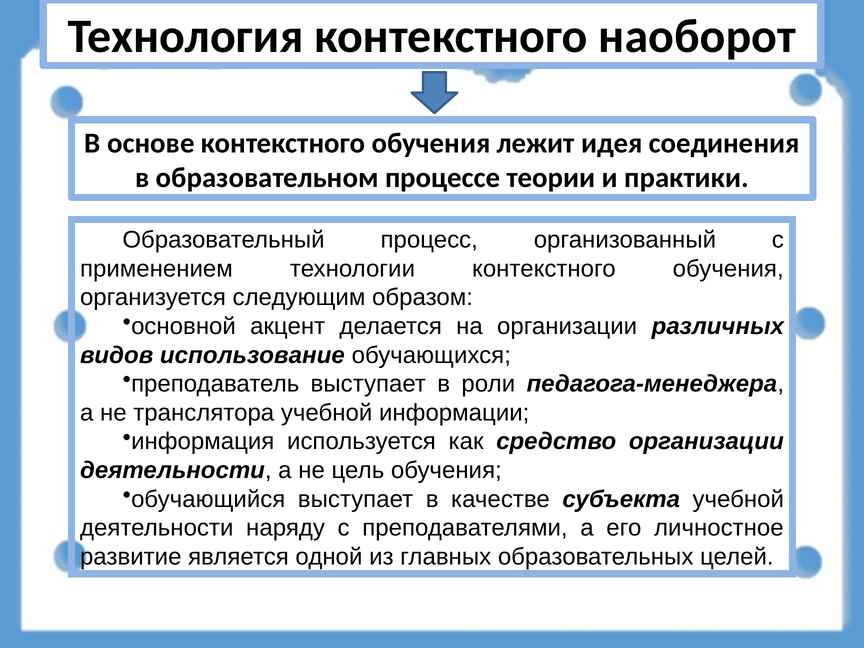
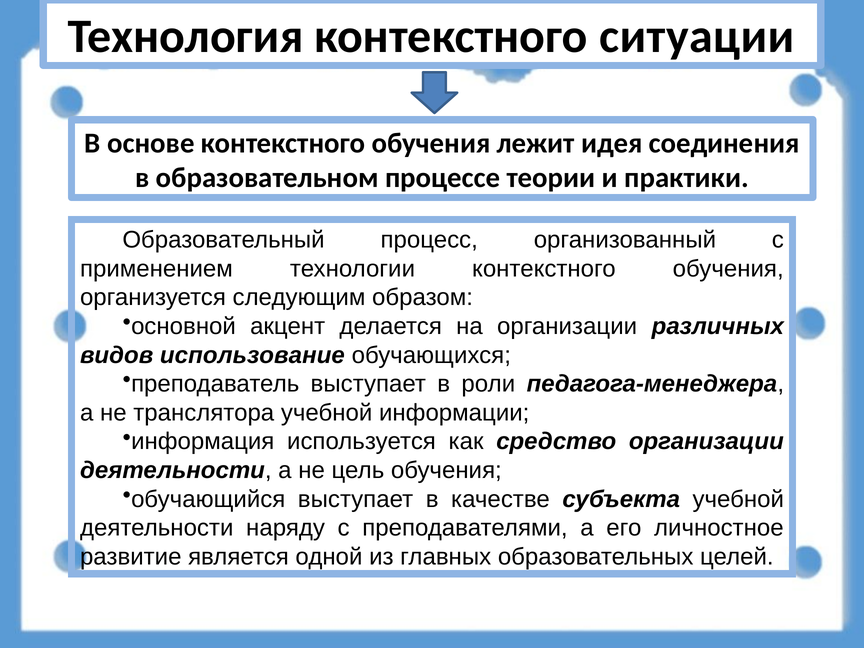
наоборот: наоборот -> ситуации
